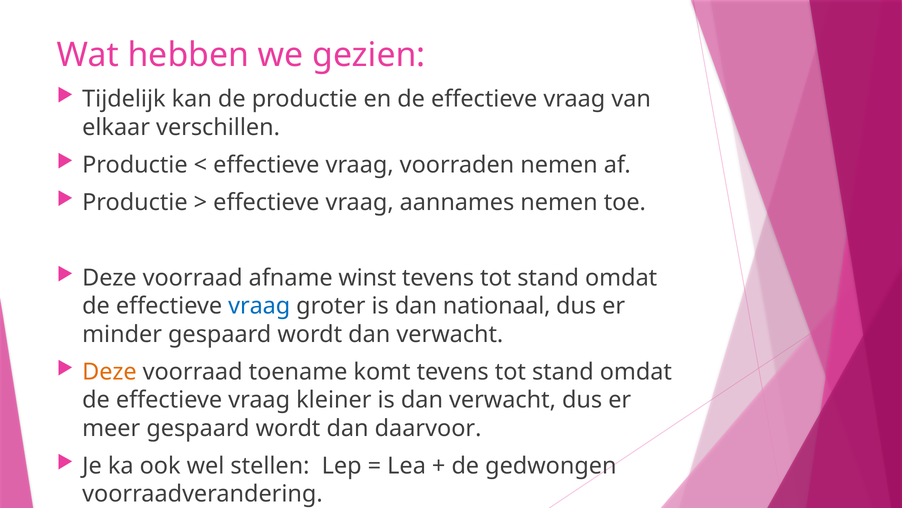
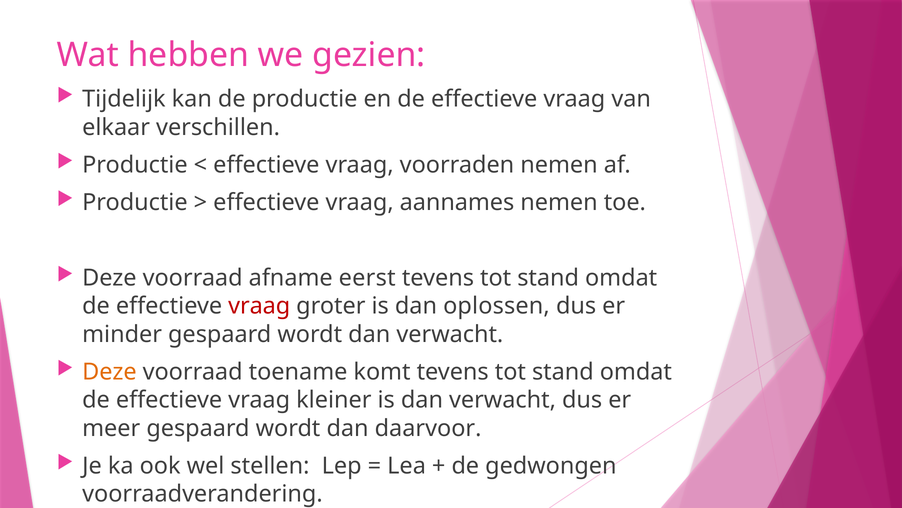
winst: winst -> eerst
vraag at (259, 306) colour: blue -> red
nationaal: nationaal -> oplossen
